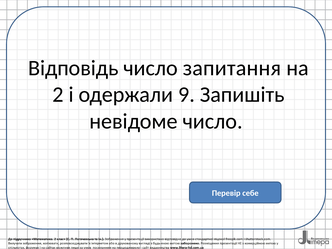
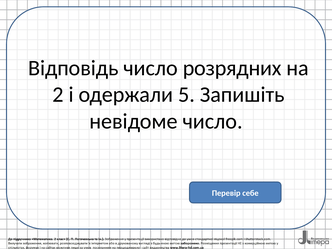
запитання: запитання -> розрядних
9: 9 -> 5
